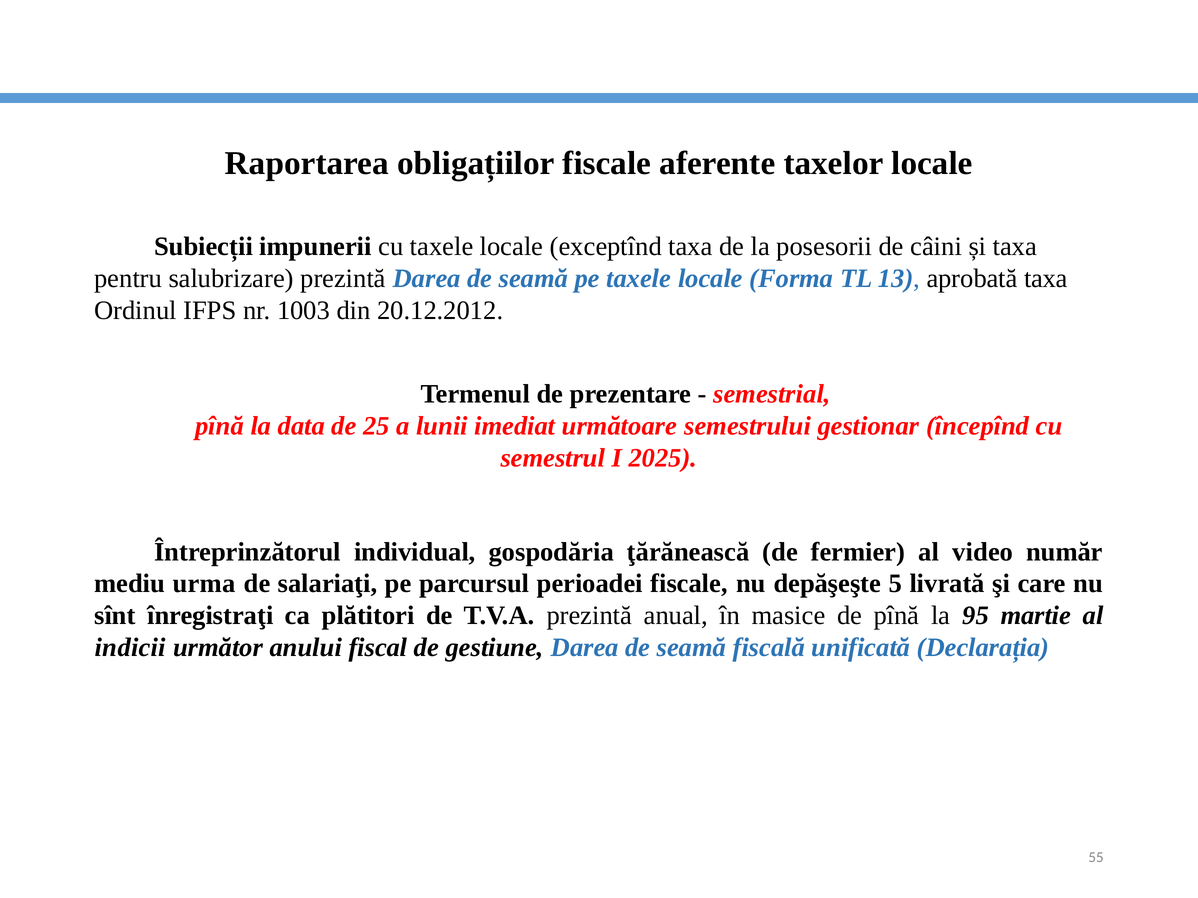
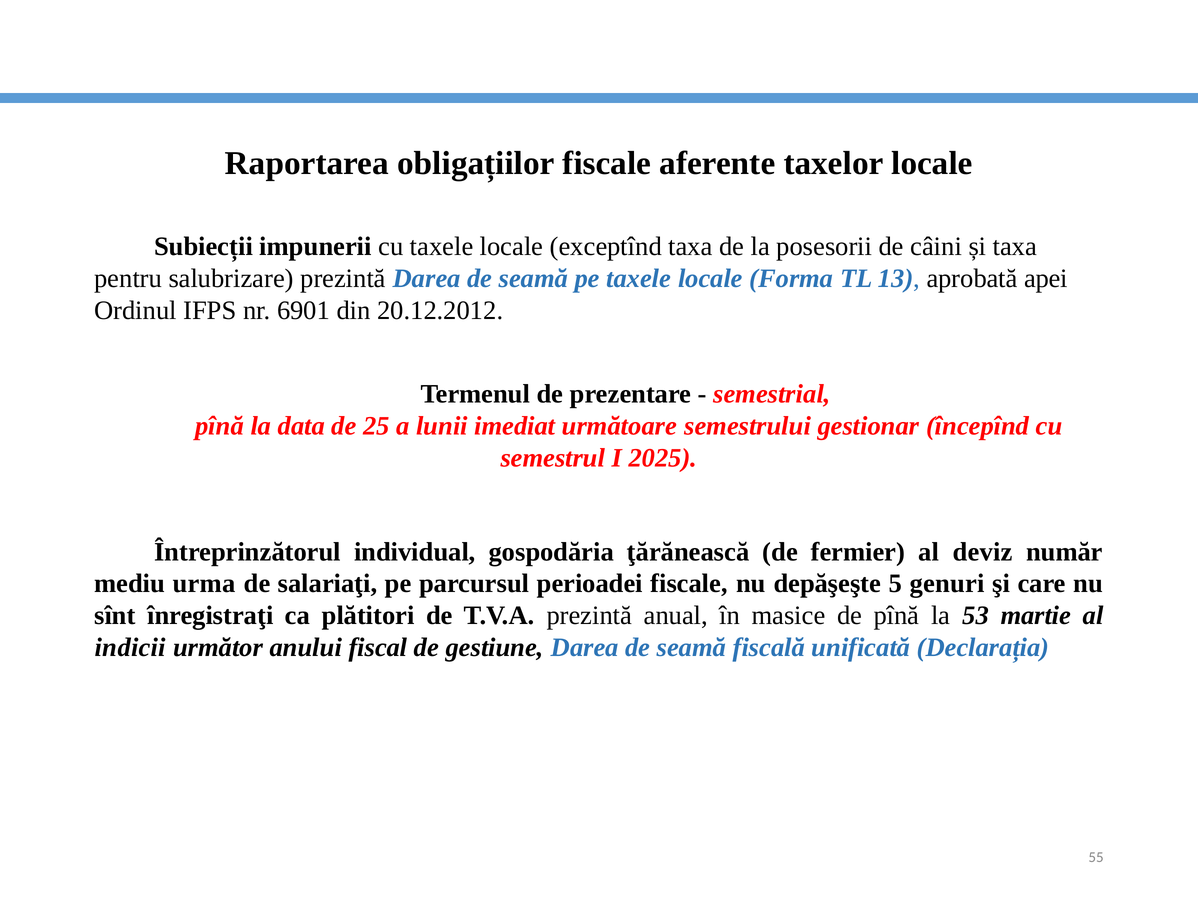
aprobată taxa: taxa -> apei
1003: 1003 -> 6901
video: video -> deviz
livrată: livrată -> genuri
95: 95 -> 53
